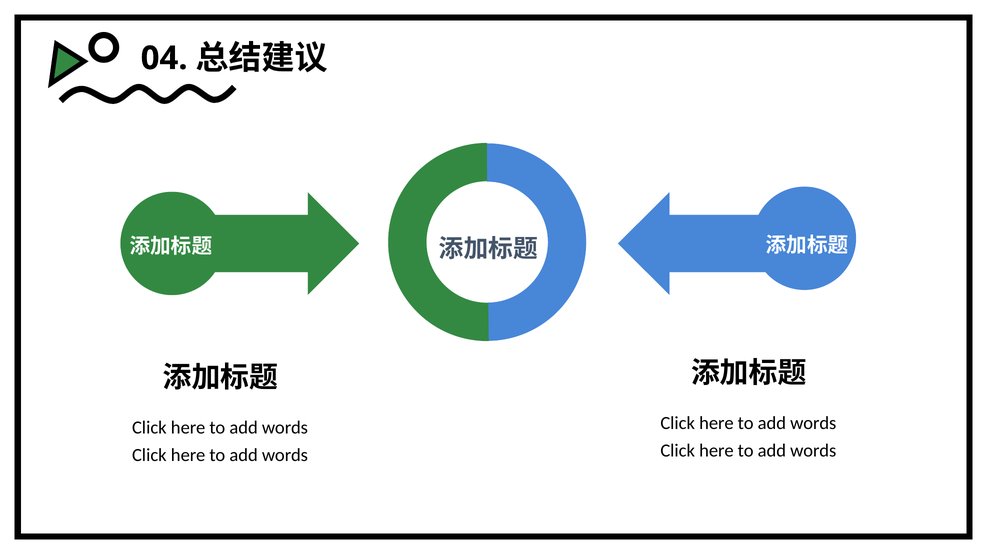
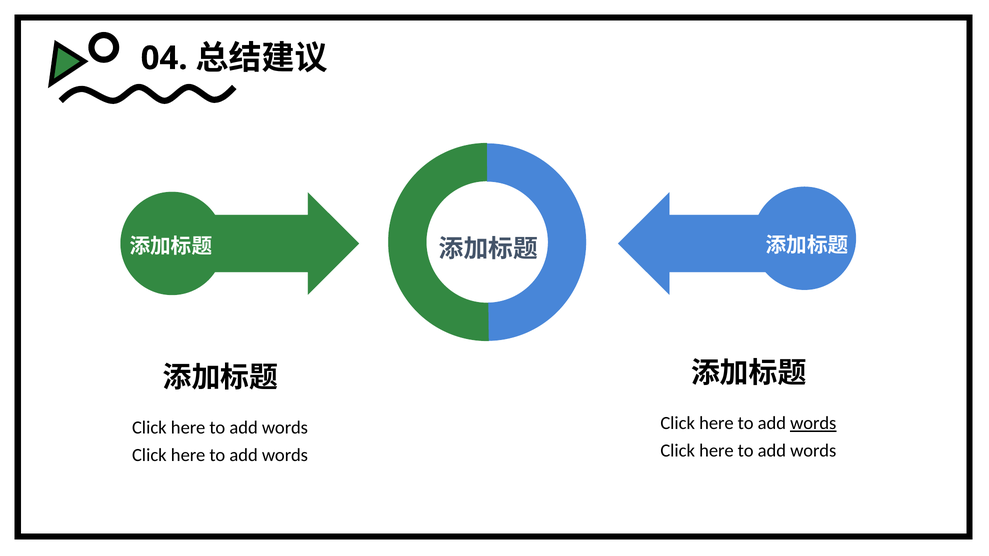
words at (813, 423) underline: none -> present
